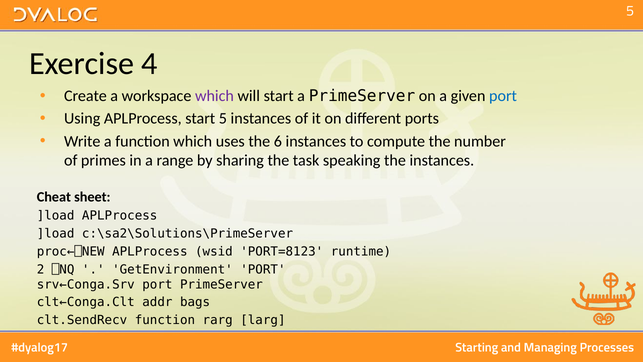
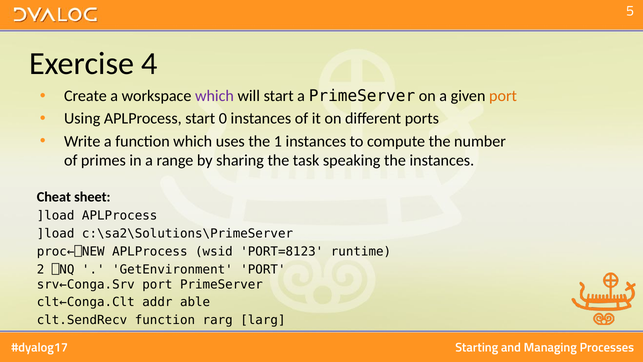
port at (503, 96) colour: blue -> orange
start 5: 5 -> 0
6: 6 -> 1
bags: bags -> able
